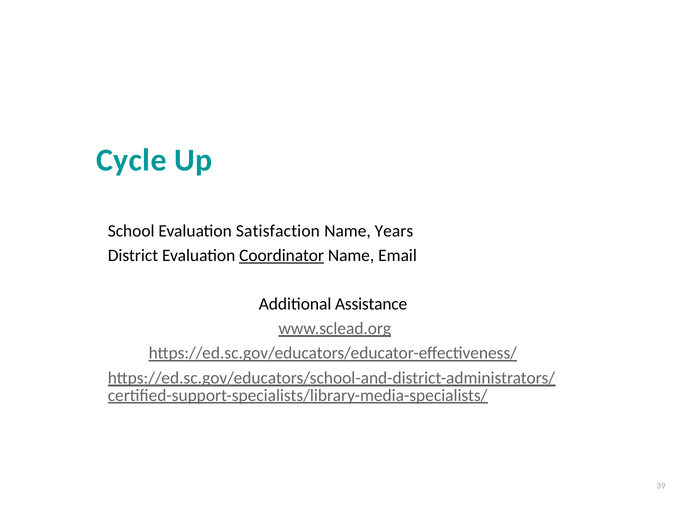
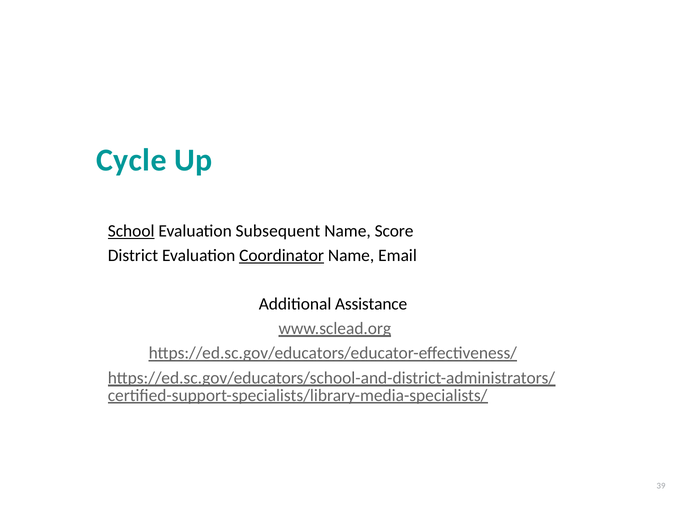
School underline: none -> present
Satisfaction: Satisfaction -> Subsequent
Years: Years -> Score
